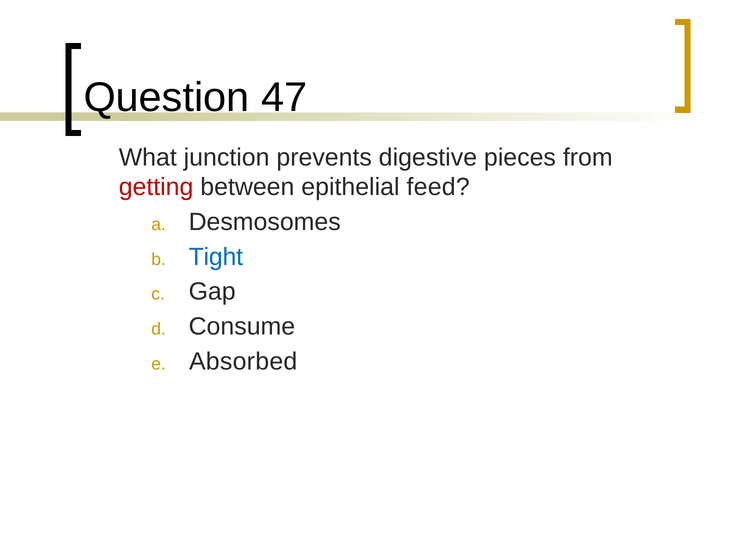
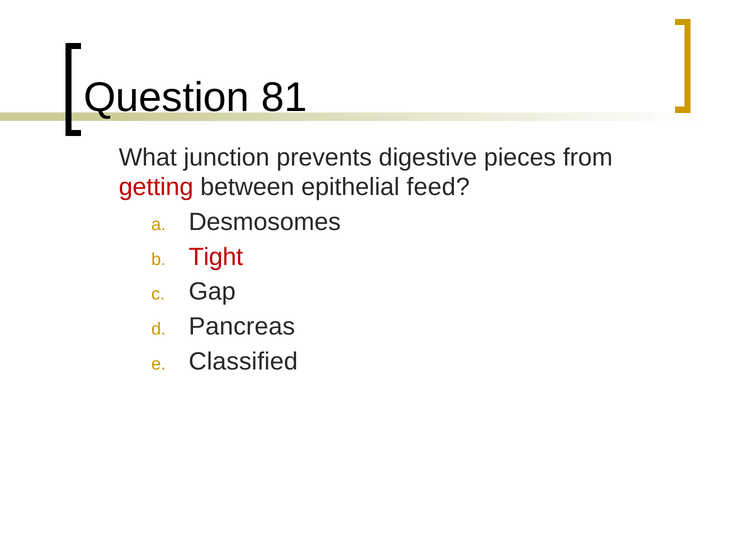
47: 47 -> 81
Tight colour: blue -> red
Consume: Consume -> Pancreas
Absorbed: Absorbed -> Classified
